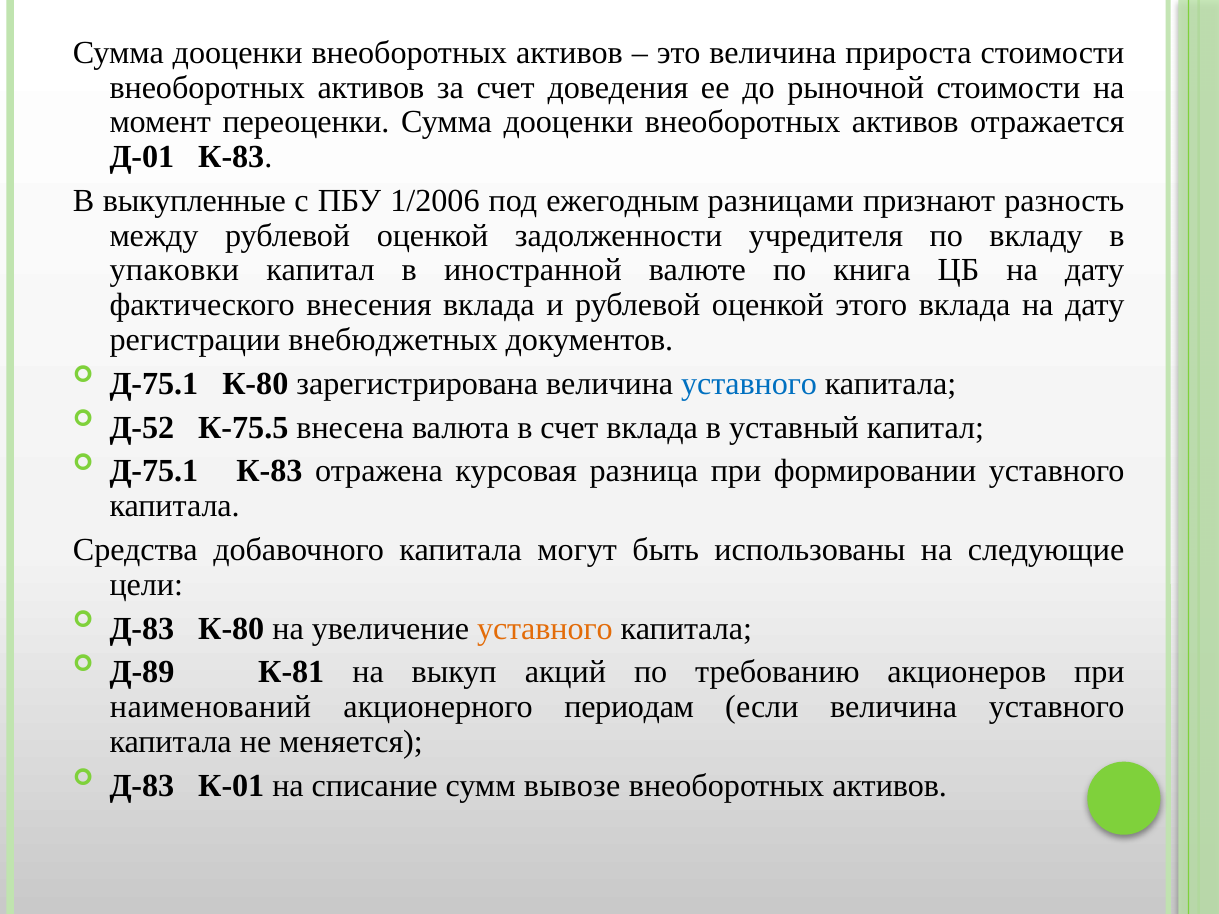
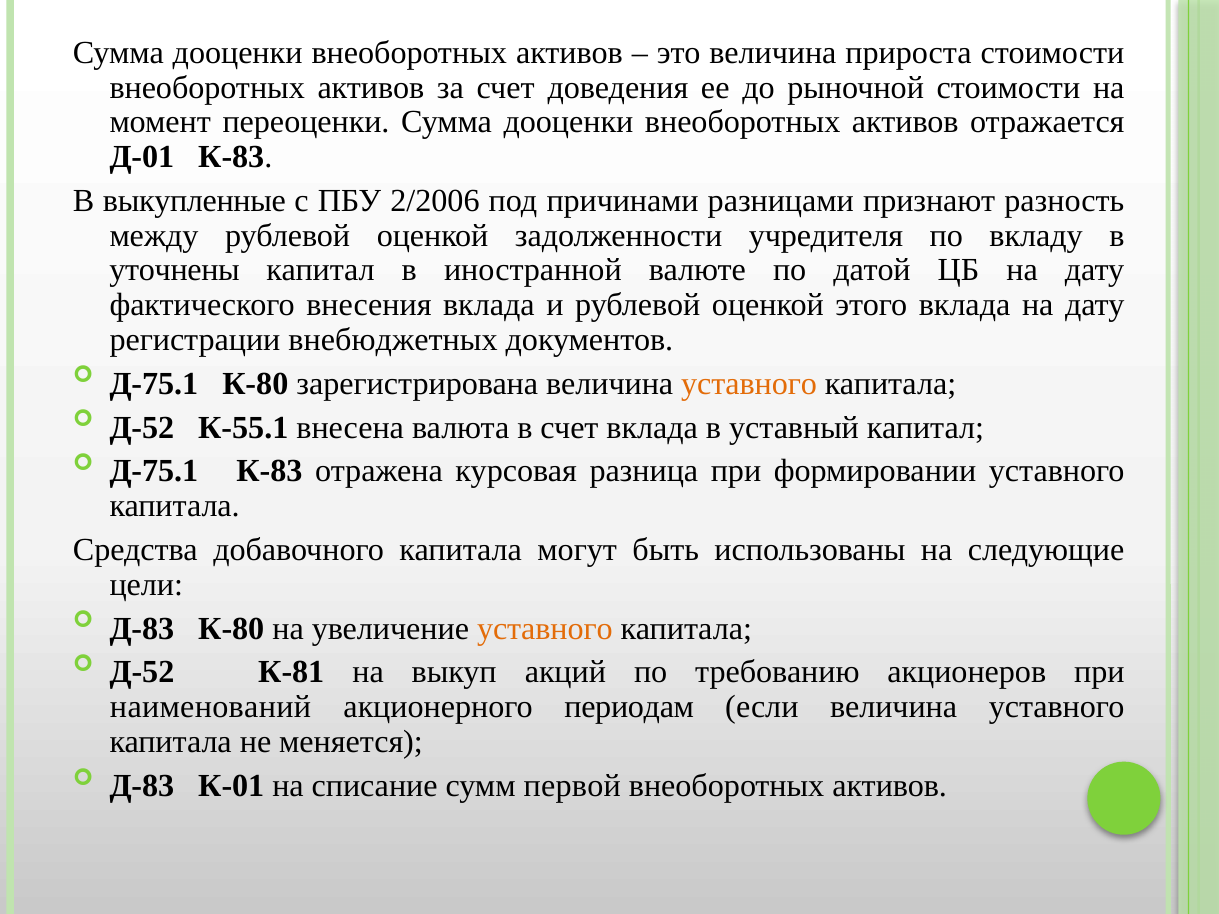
1/2006: 1/2006 -> 2/2006
ежегодным: ежегодным -> причинами
упаковки: упаковки -> уточнены
книга: книга -> датой
уставного at (749, 384) colour: blue -> orange
К-75.5: К-75.5 -> К-55.1
Д-89 at (142, 672): Д-89 -> Д-52
вывозе: вывозе -> первой
